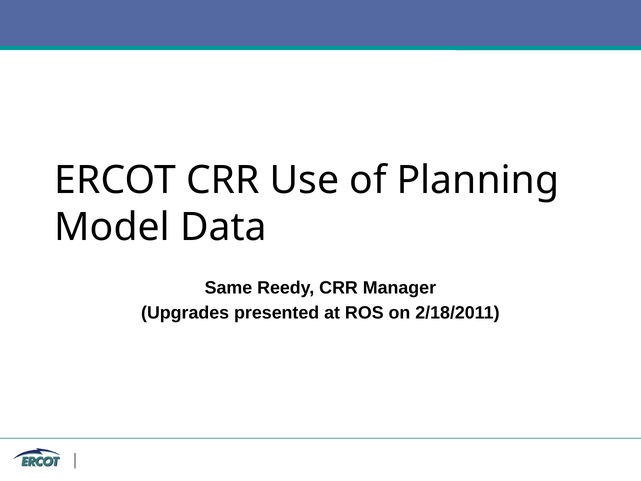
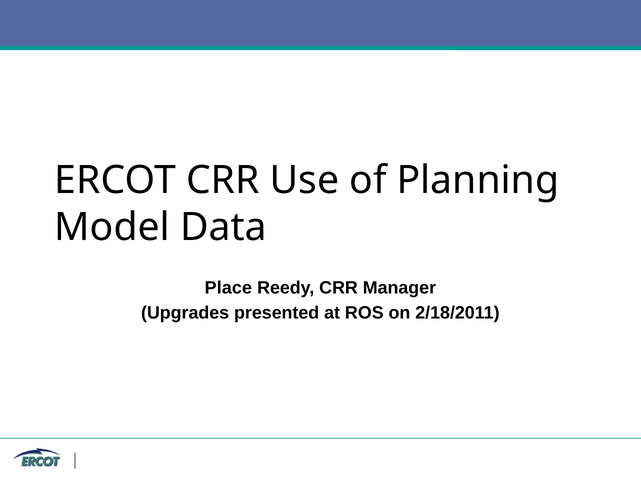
Same: Same -> Place
